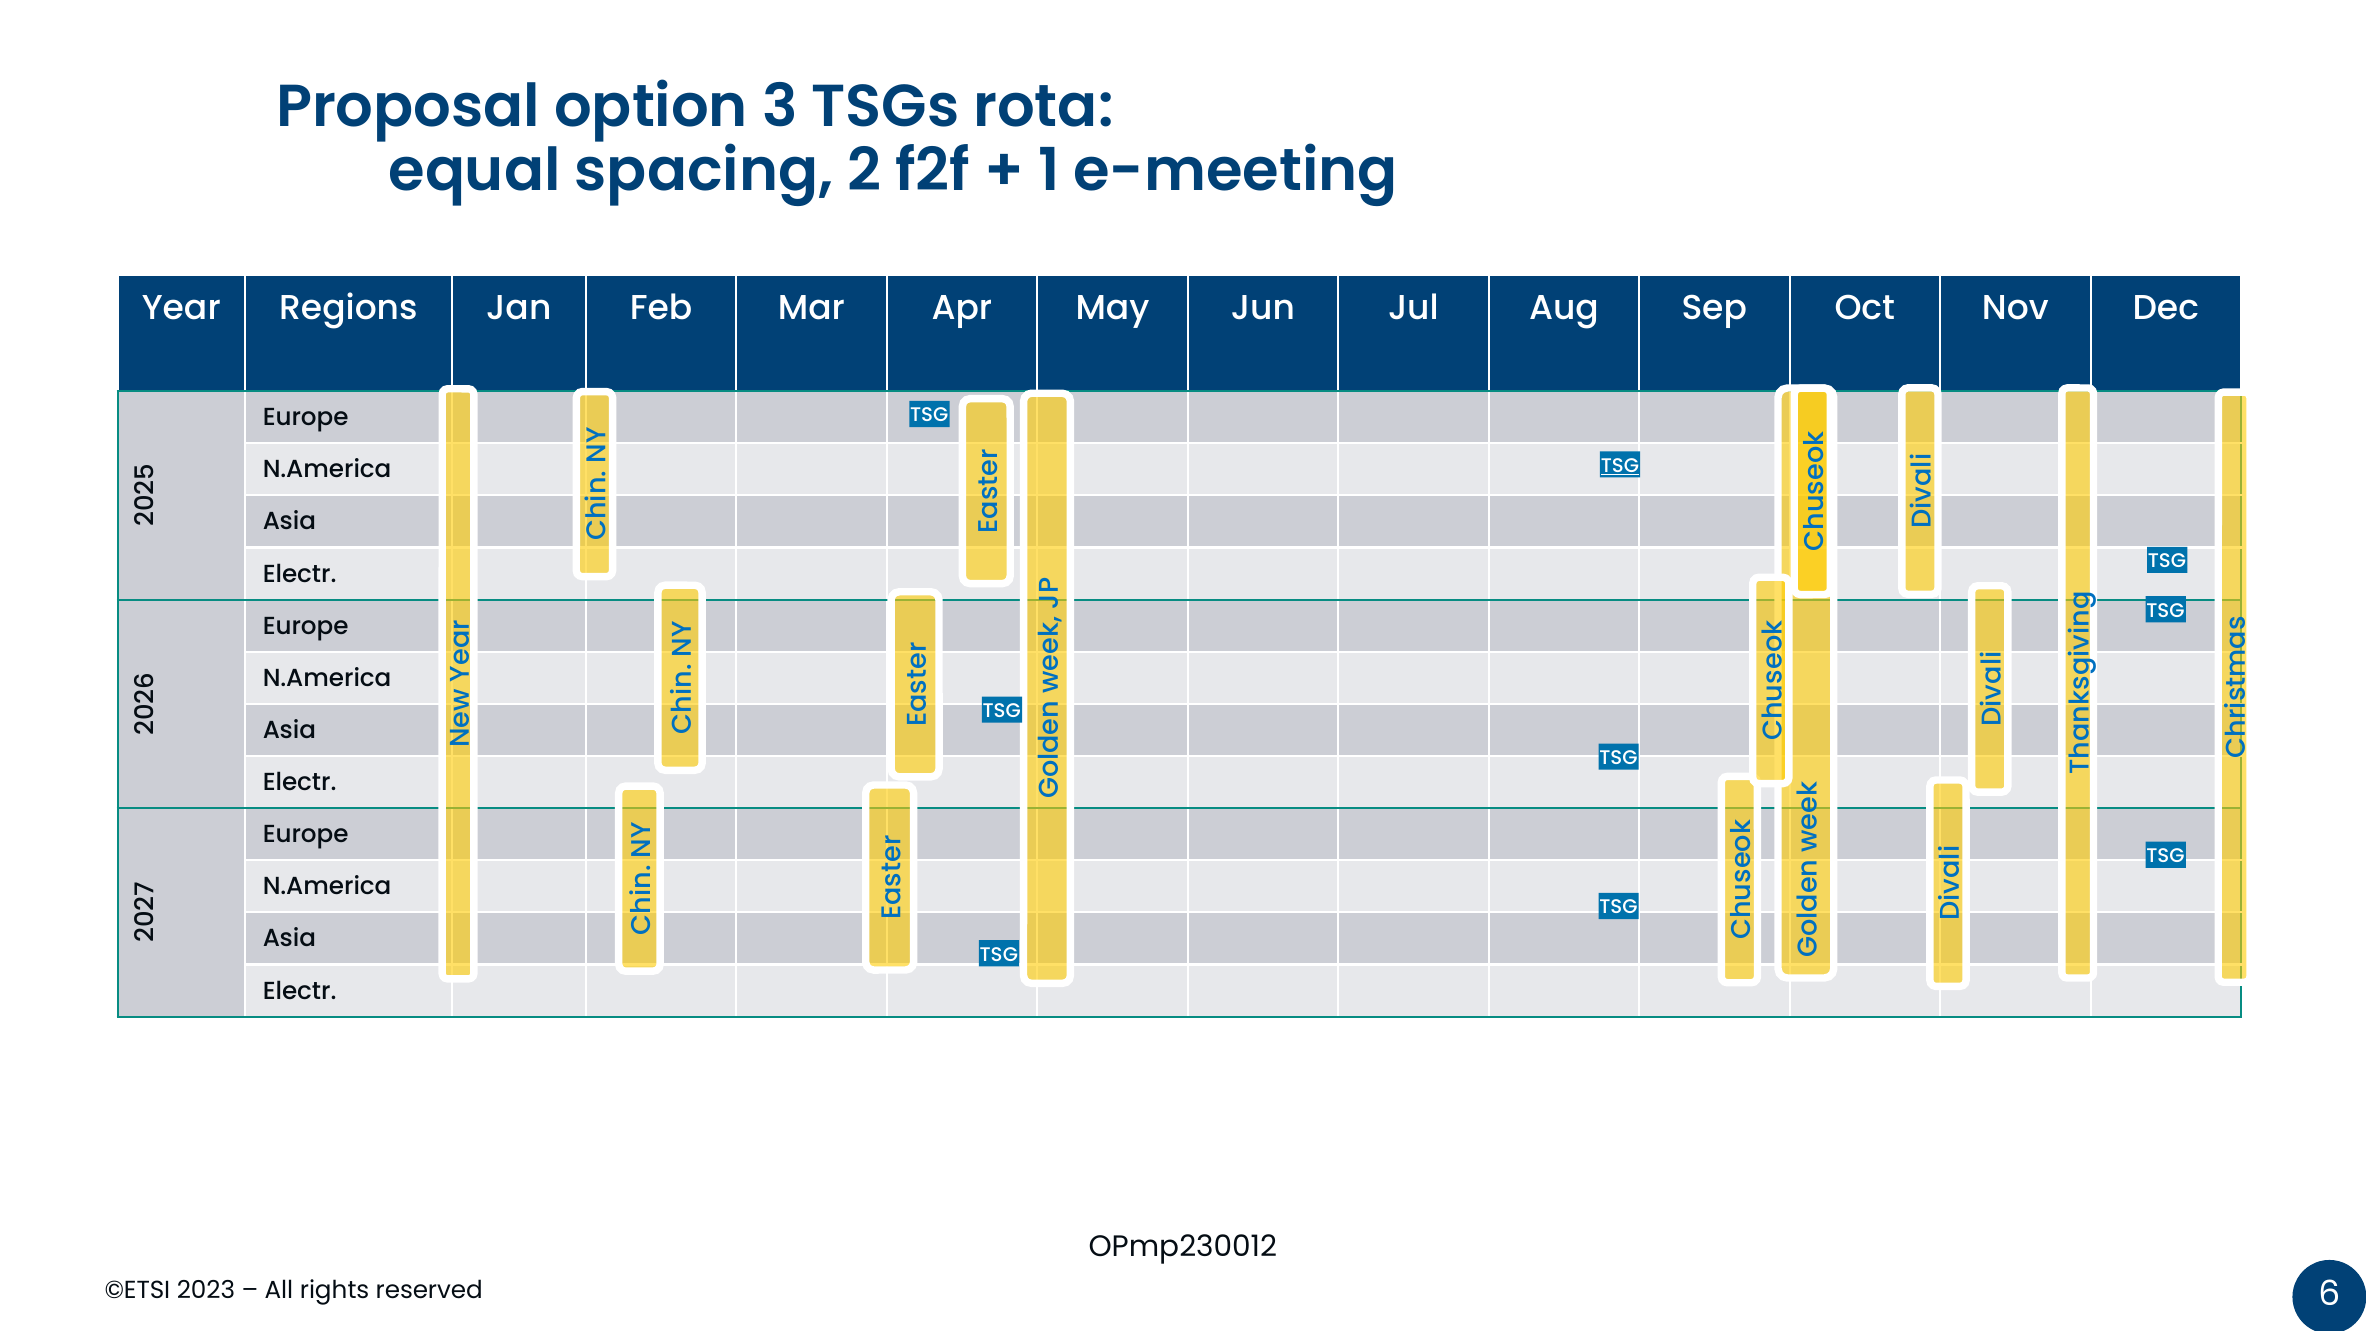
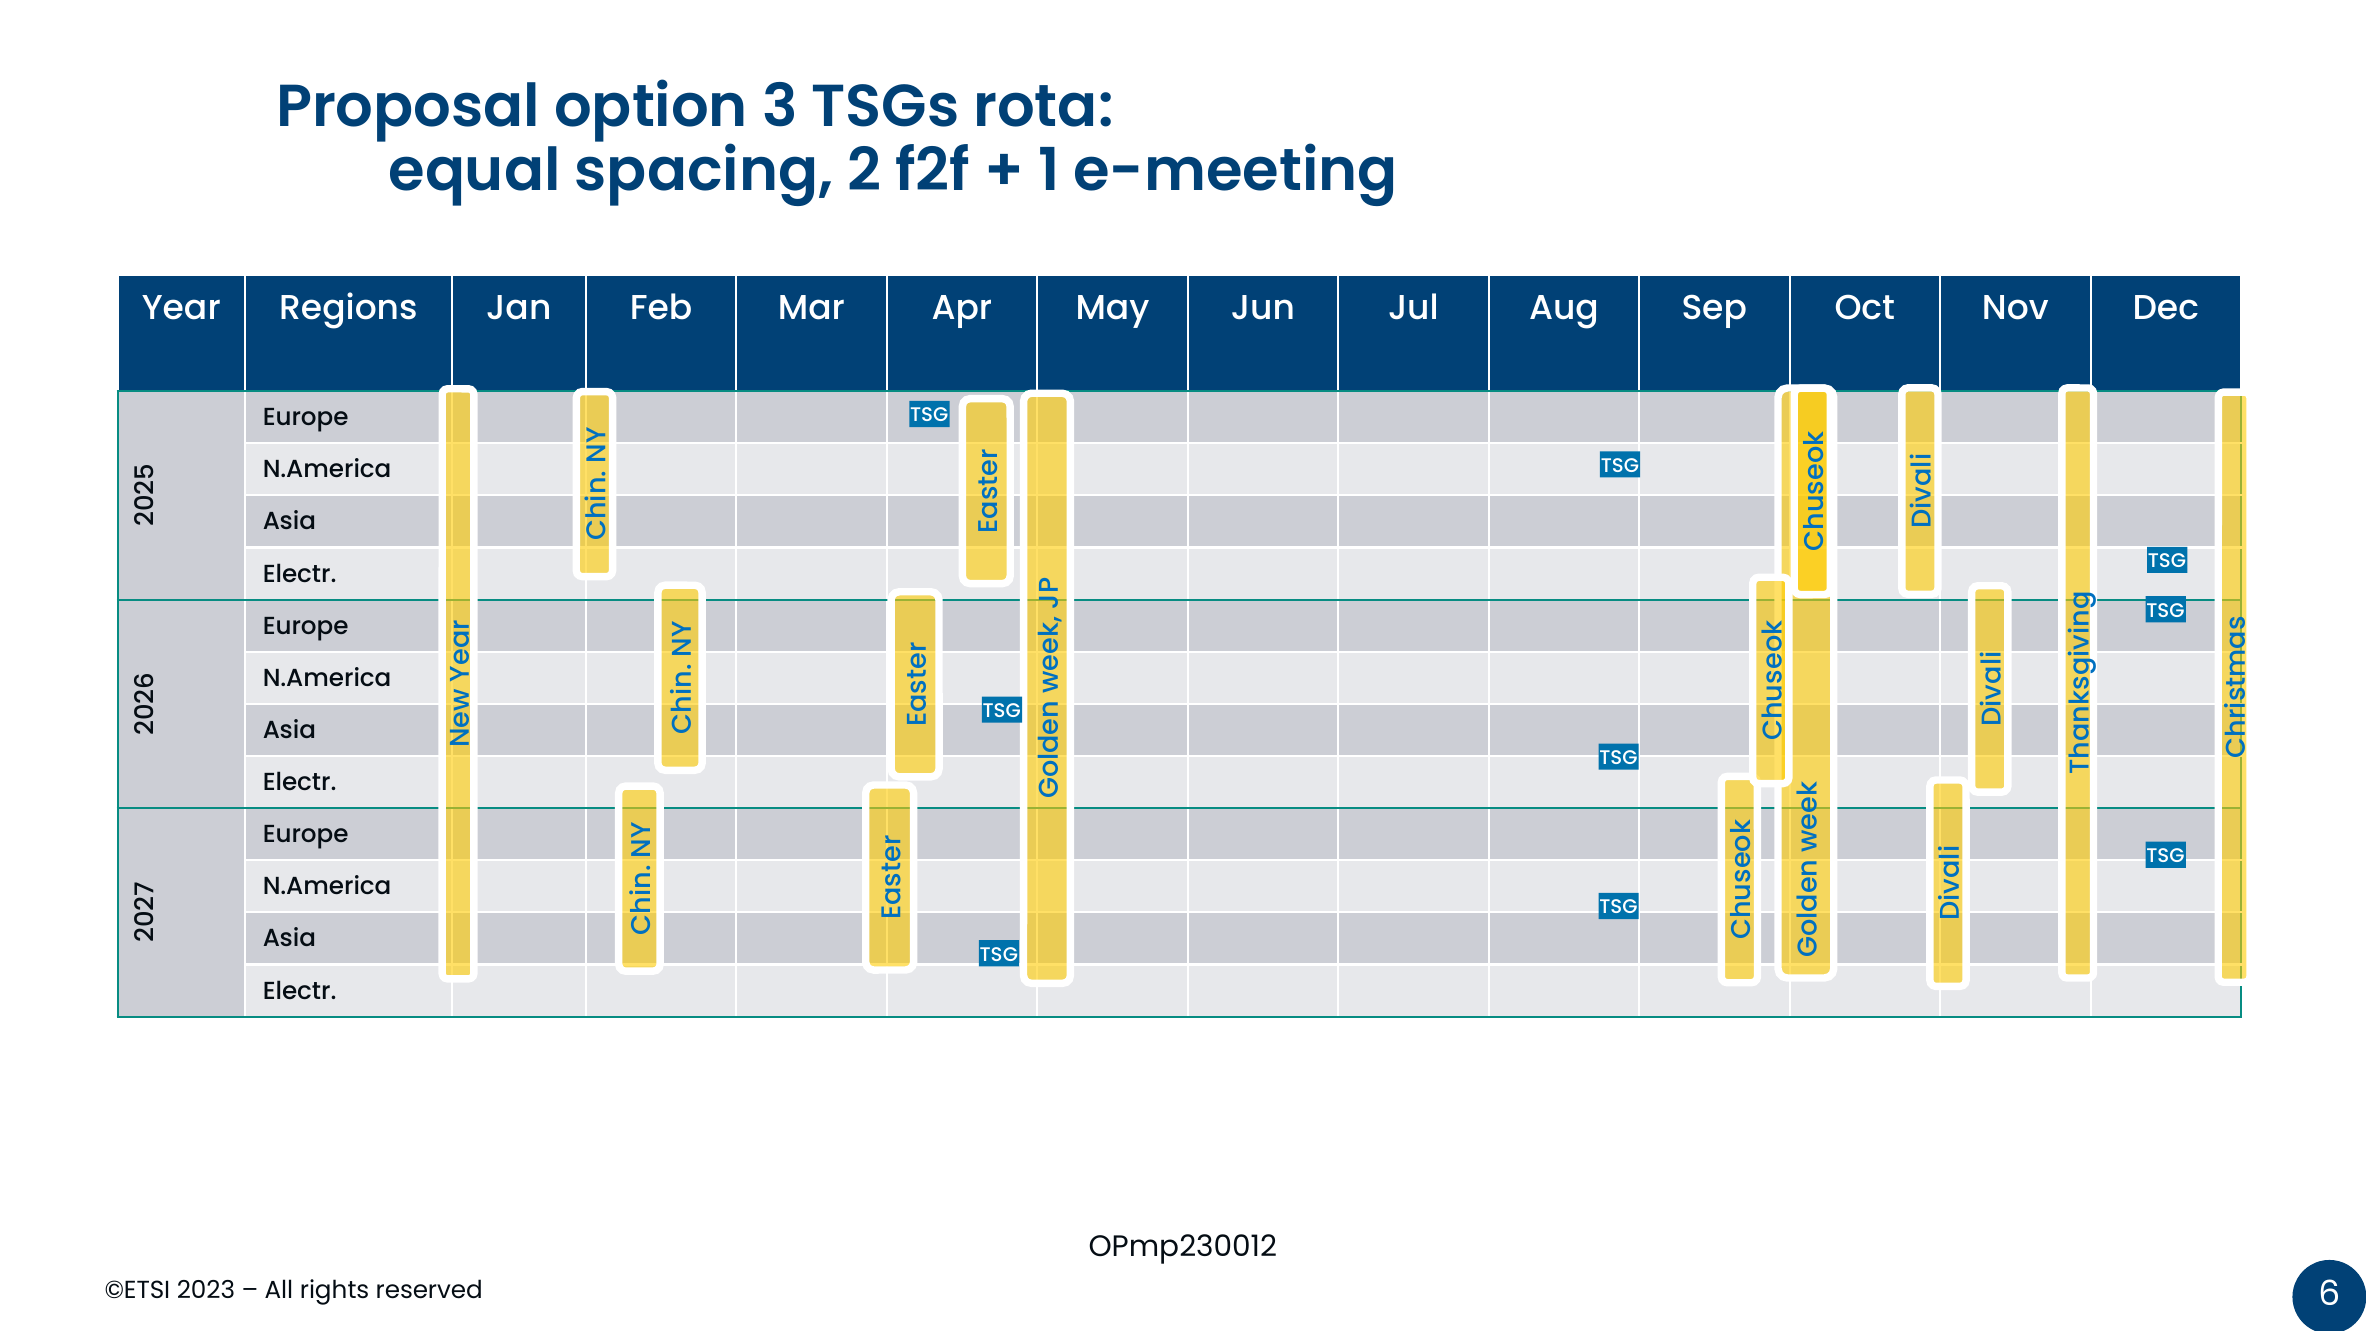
TSG at (1620, 466) underline: present -> none
